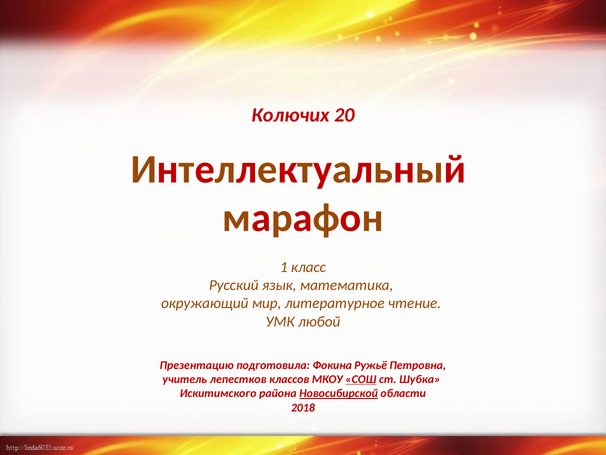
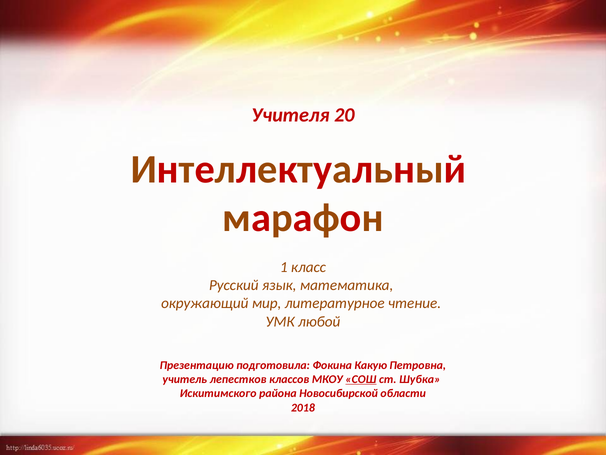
Колючих: Колючих -> Учителя
Ружьё: Ружьё -> Какую
Новосибирской underline: present -> none
